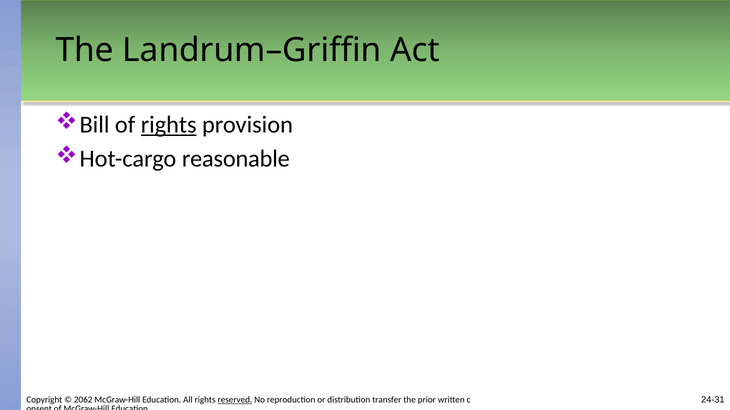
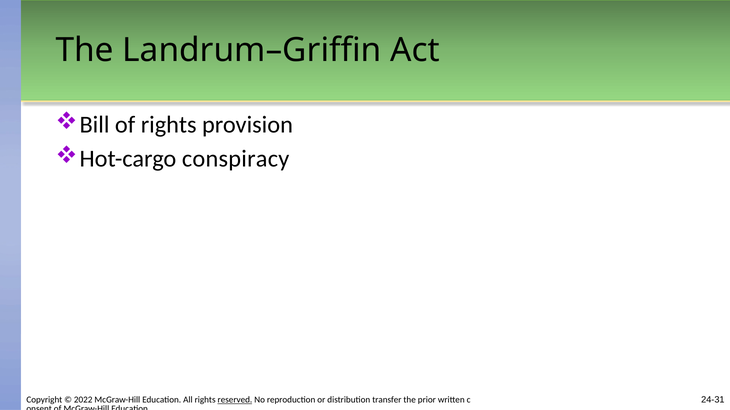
rights at (169, 125) underline: present -> none
reasonable: reasonable -> conspiracy
2062: 2062 -> 2022
